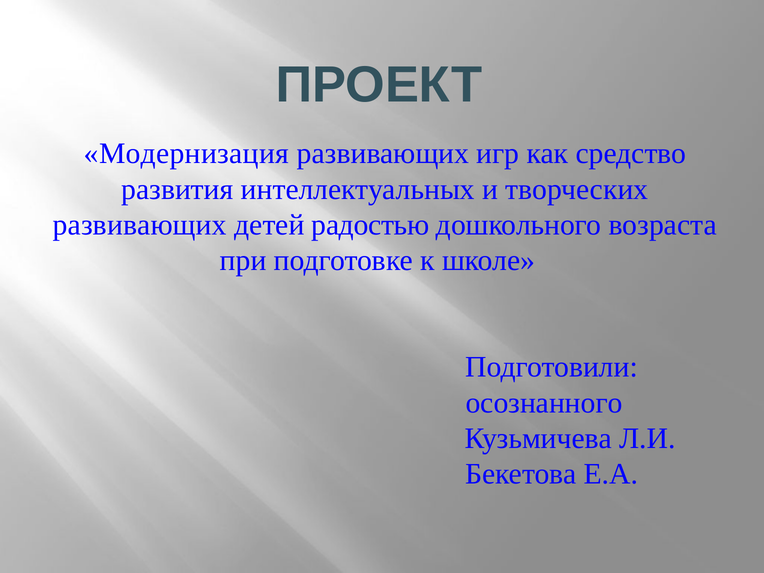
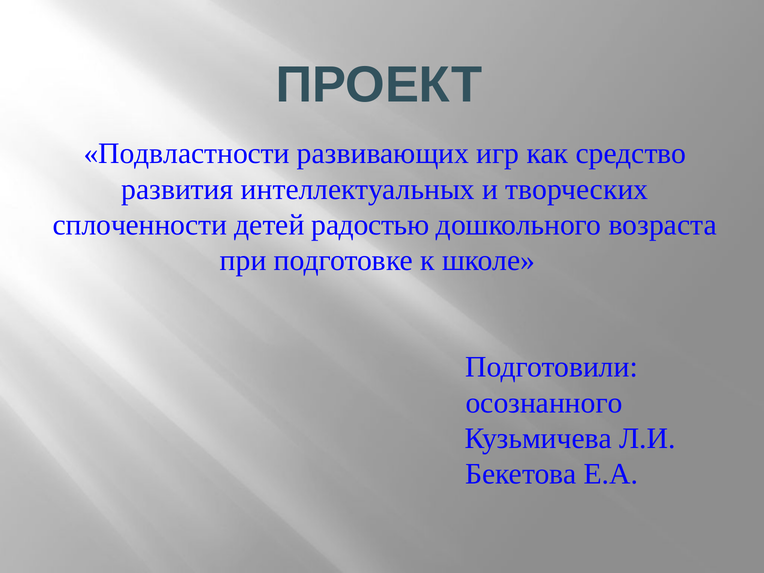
Модернизация: Модернизация -> Подвластности
развивающих at (140, 225): развивающих -> сплоченности
